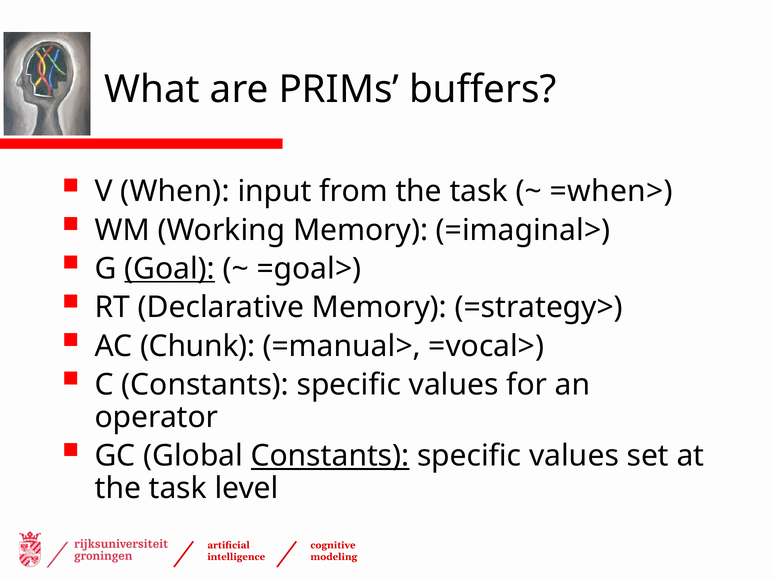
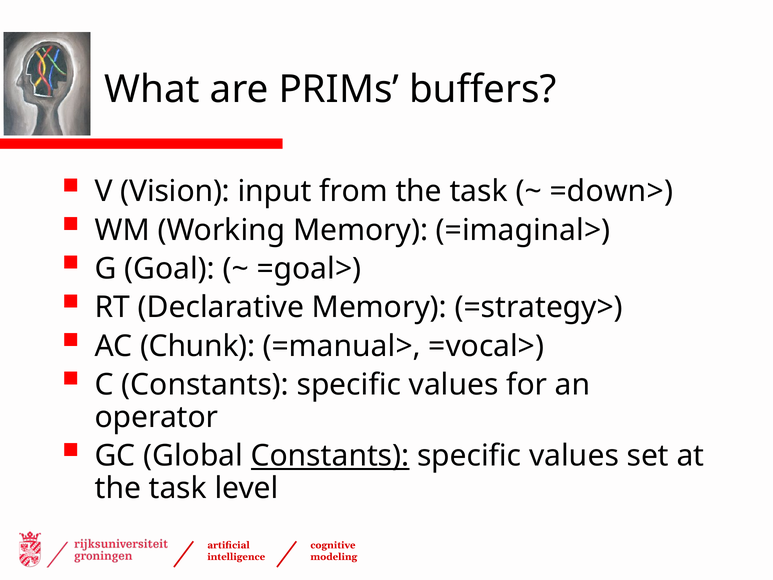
When: When -> Vision
=when>: =when> -> =down>
Goal underline: present -> none
